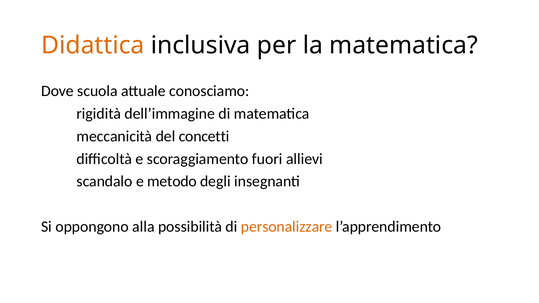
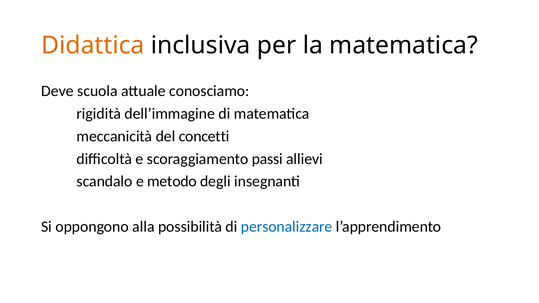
Dove: Dove -> Deve
fuori: fuori -> passi
personalizzare colour: orange -> blue
